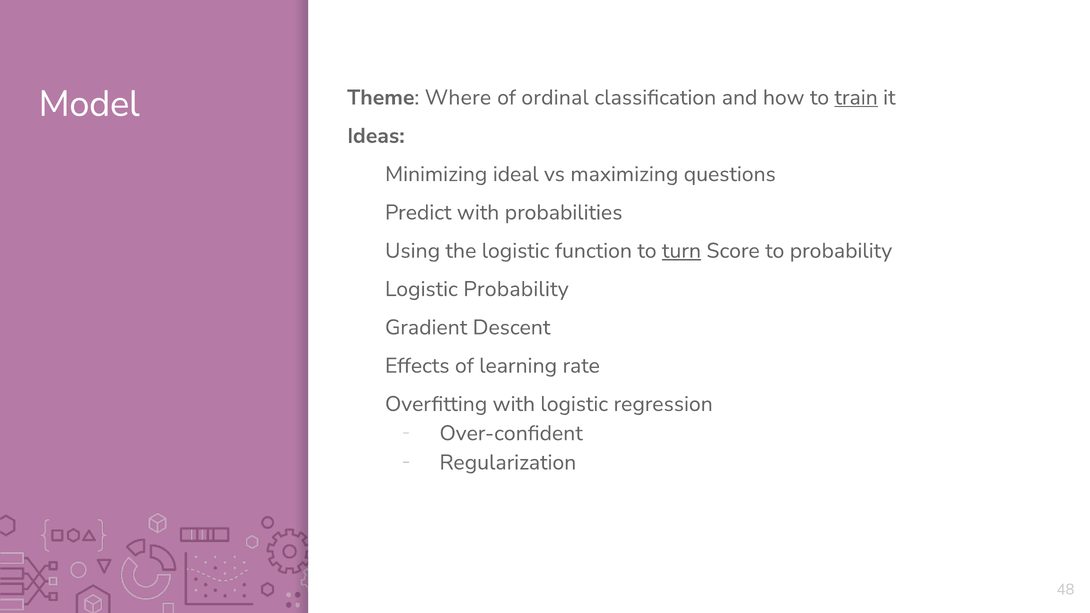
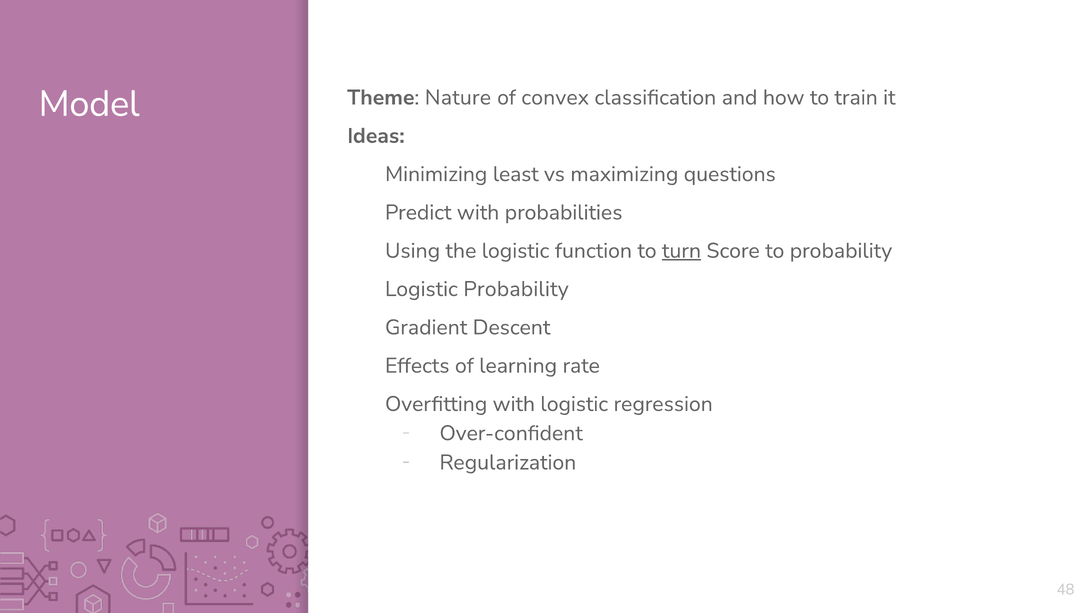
Where: Where -> Nature
ordinal: ordinal -> convex
train underline: present -> none
ideal: ideal -> least
